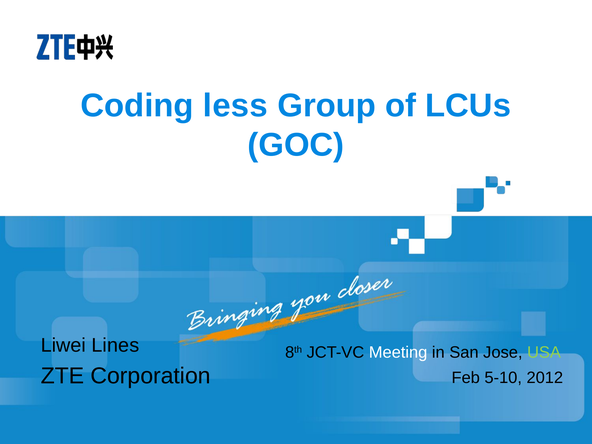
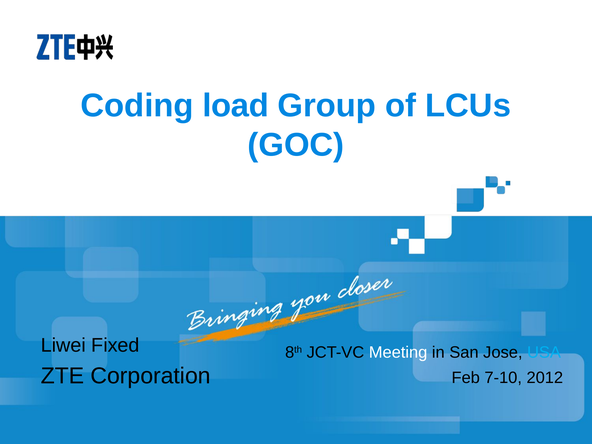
less: less -> load
Lines: Lines -> Fixed
USA colour: light green -> light blue
5-10: 5-10 -> 7-10
